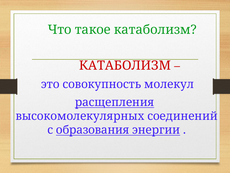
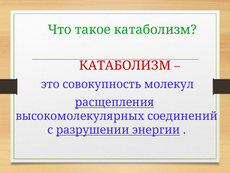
образования: образования -> разрушении
